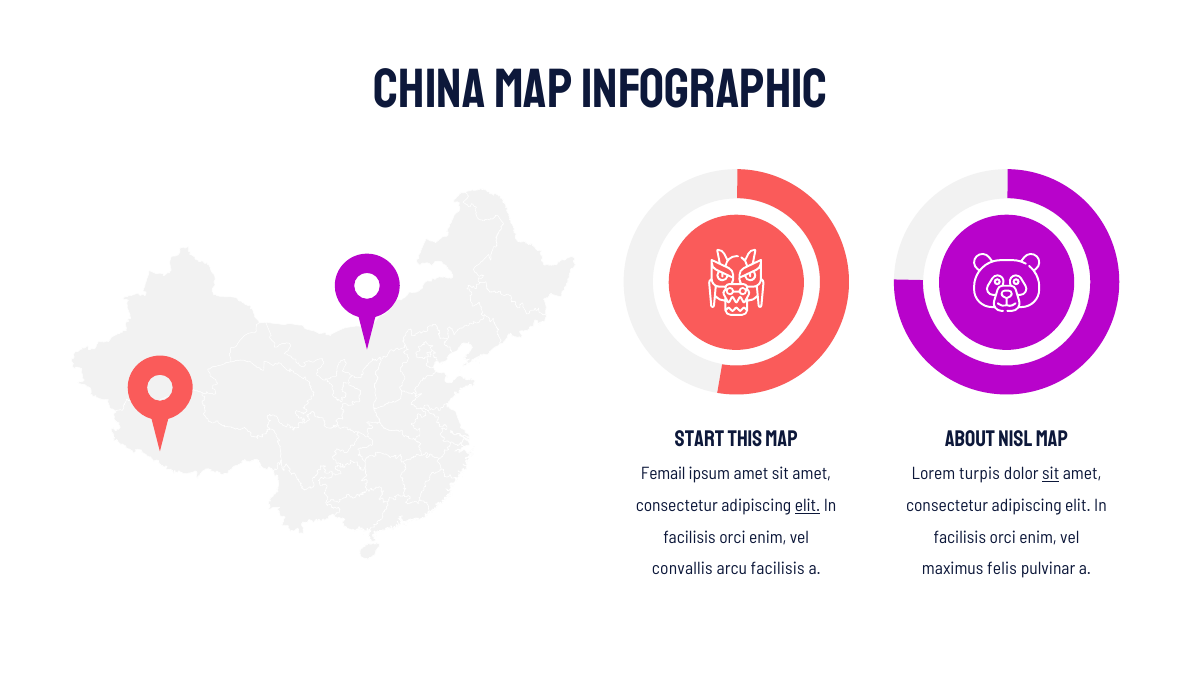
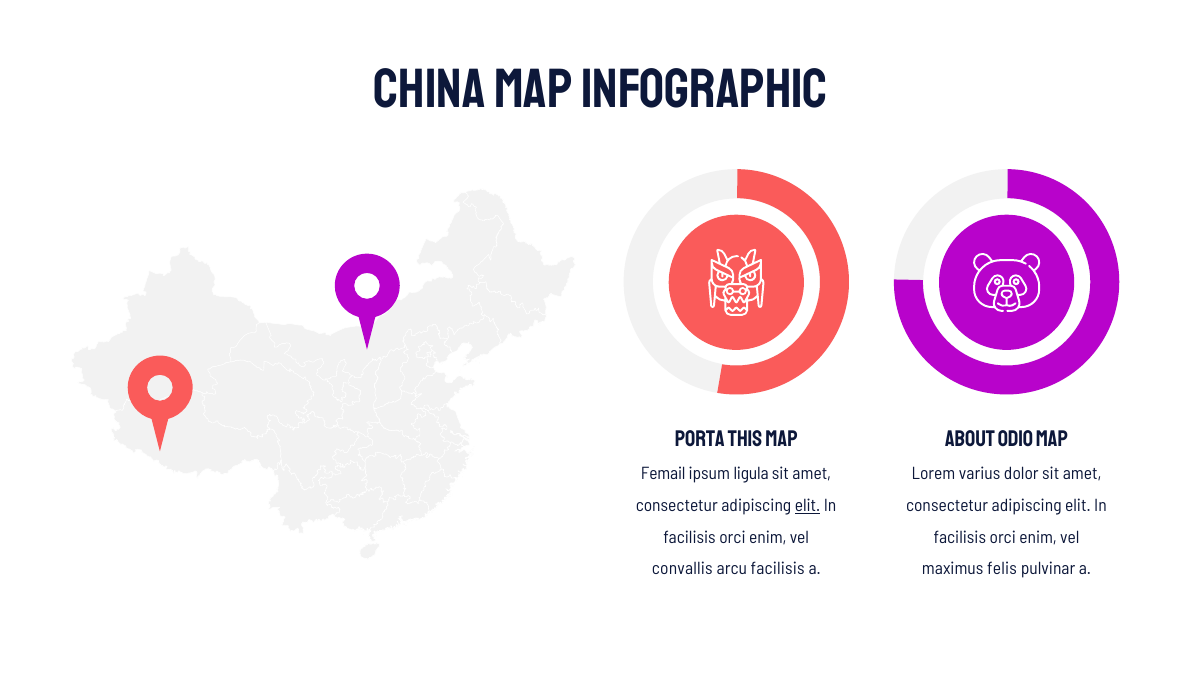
Start: Start -> Porta
Nisl: Nisl -> Odio
ipsum amet: amet -> ligula
turpis: turpis -> varius
sit at (1051, 474) underline: present -> none
